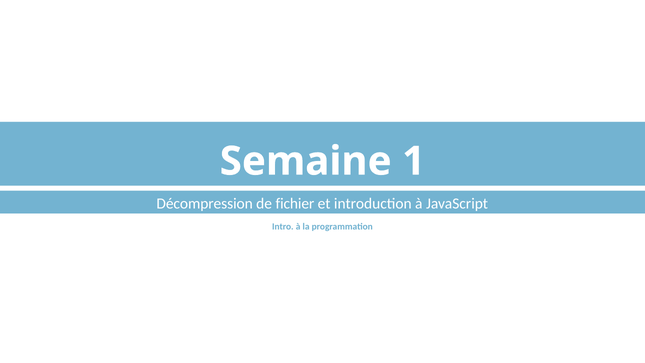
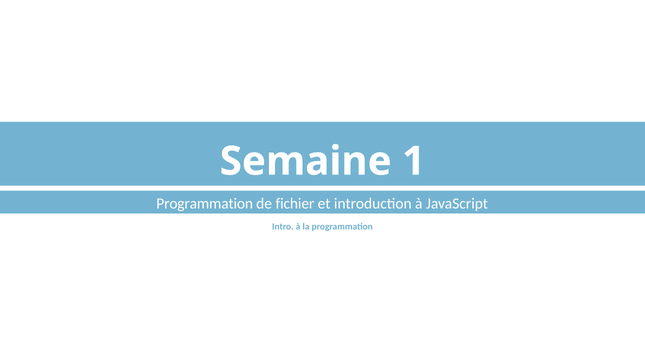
Décompression at (205, 203): Décompression -> Programmation
